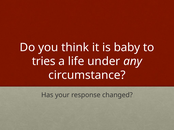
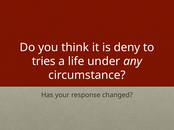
baby: baby -> deny
